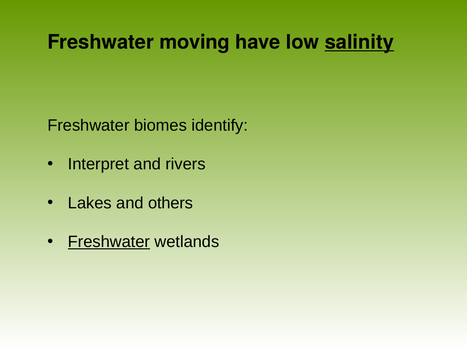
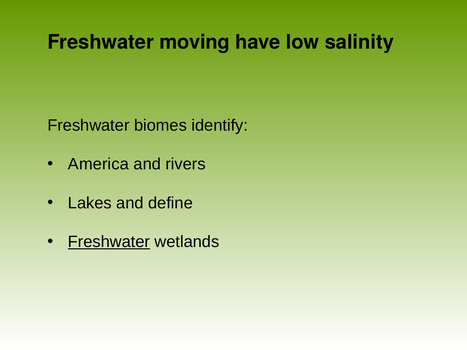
salinity underline: present -> none
Interpret: Interpret -> America
others: others -> define
